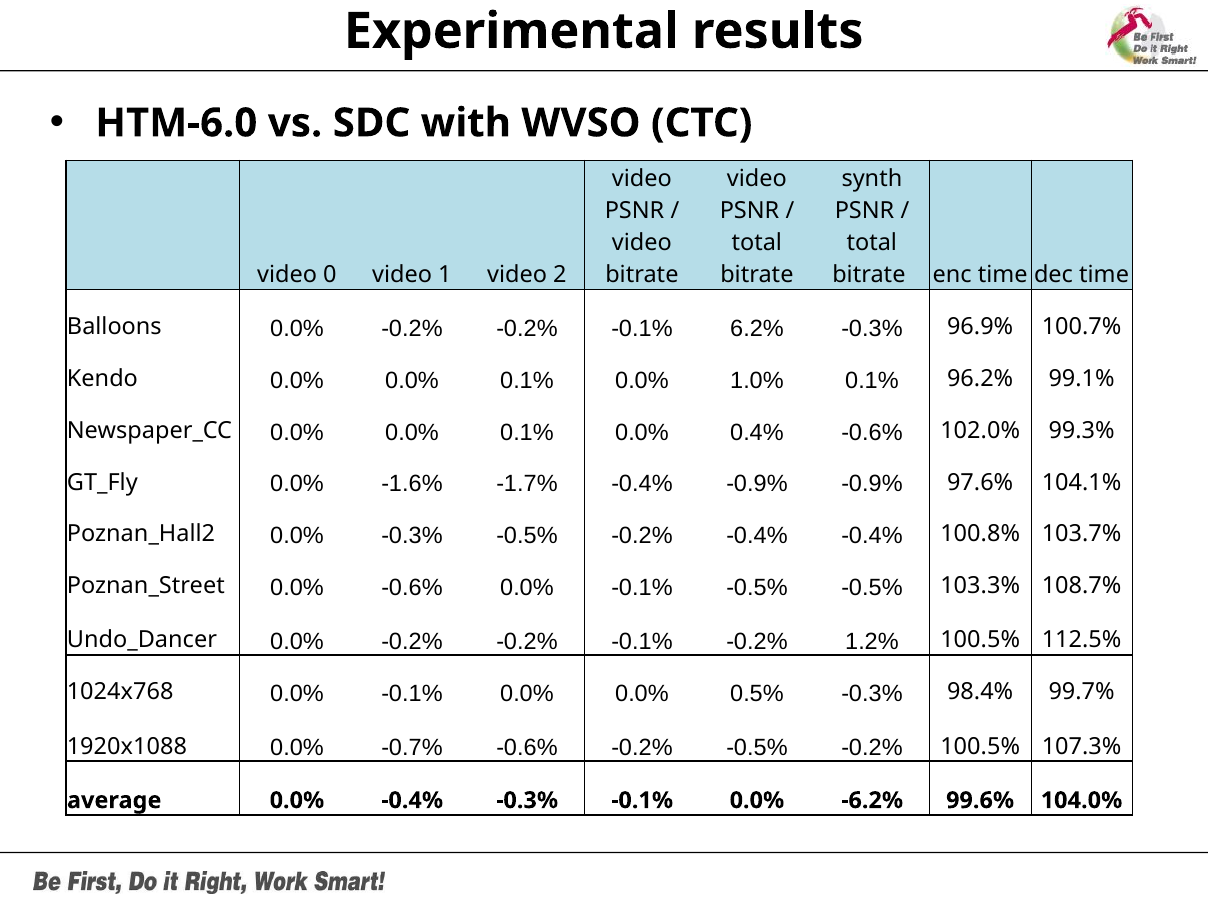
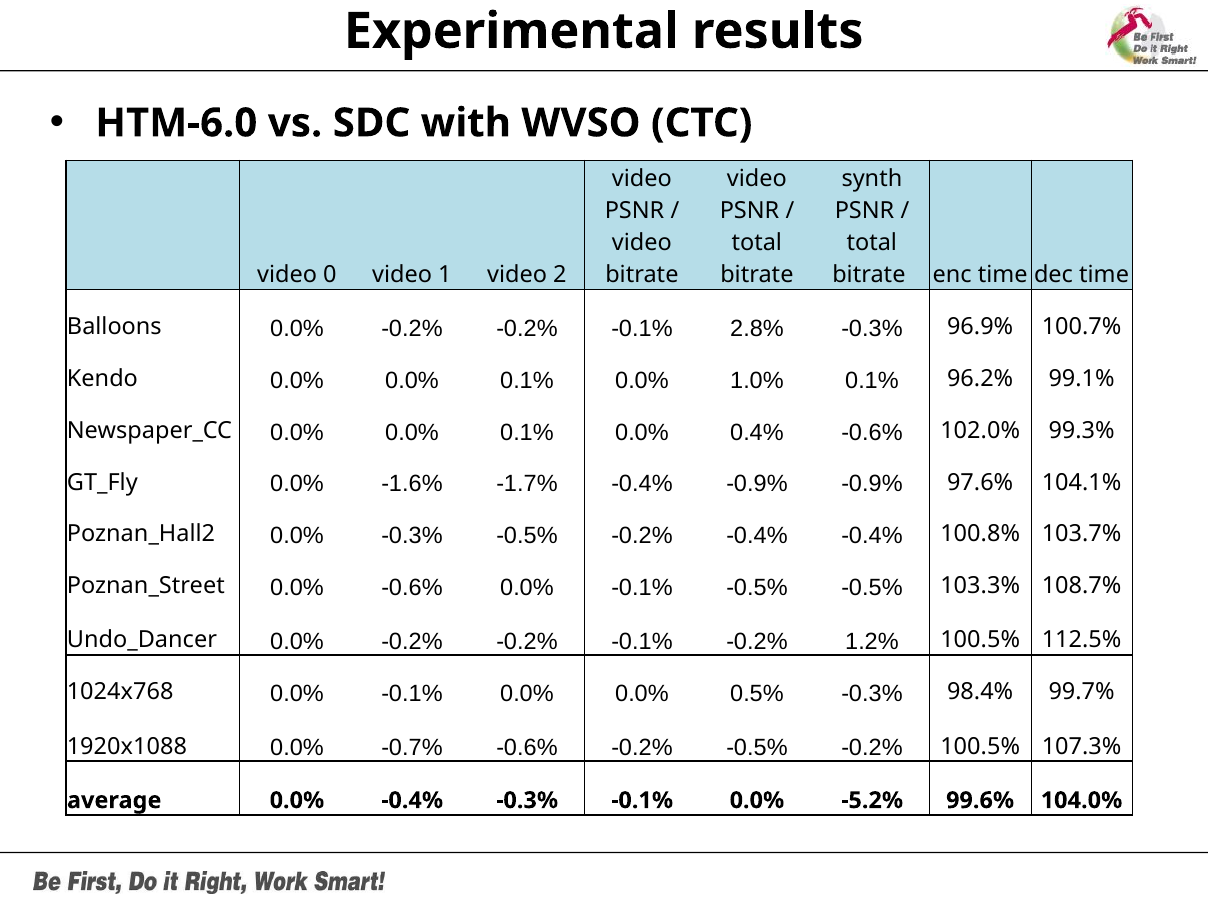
6.2%: 6.2% -> 2.8%
-6.2%: -6.2% -> -5.2%
